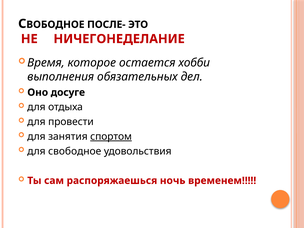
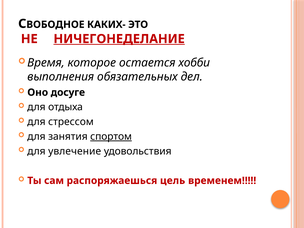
ПОСЛЕ-: ПОСЛЕ- -> КАКИХ-
НИЧЕГОНЕДЕЛАНИЕ underline: none -> present
провести: провести -> стрессом
свободное: свободное -> увлечение
ночь: ночь -> цель
